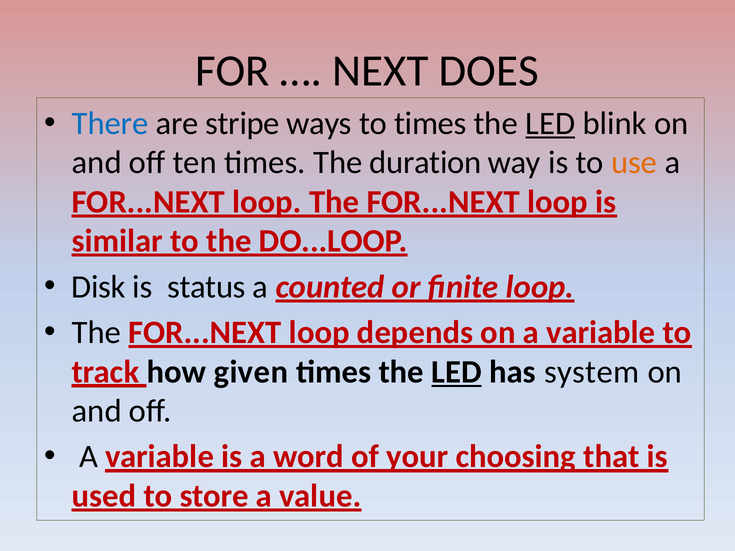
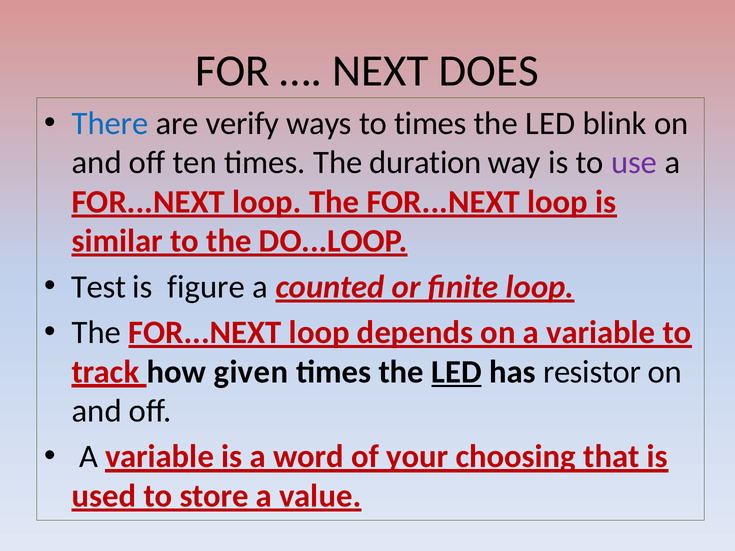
stripe: stripe -> verify
LED at (550, 124) underline: present -> none
use colour: orange -> purple
Disk: Disk -> Test
status: status -> figure
system: system -> resistor
